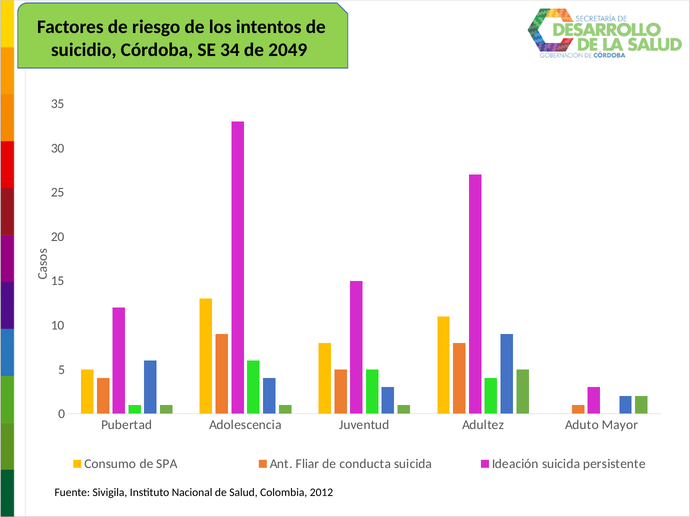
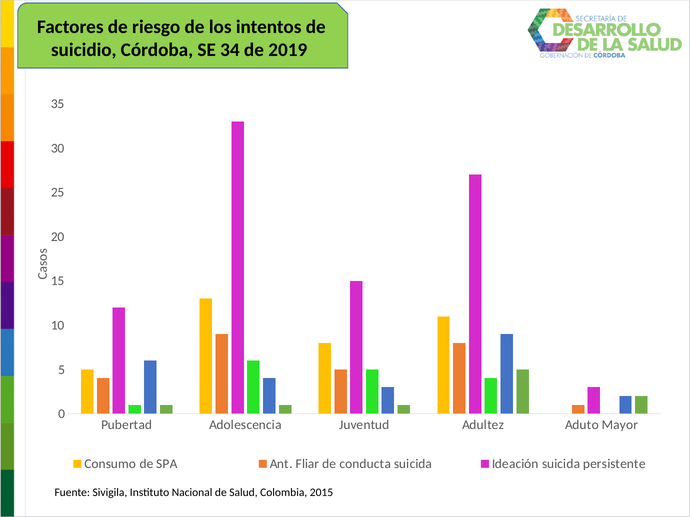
2049: 2049 -> 2019
2012: 2012 -> 2015
